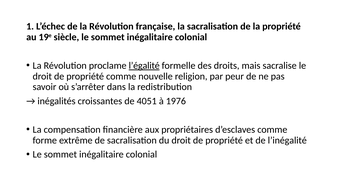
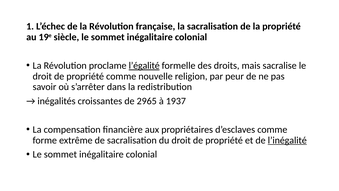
4051: 4051 -> 2965
1976: 1976 -> 1937
l’inégalité underline: none -> present
